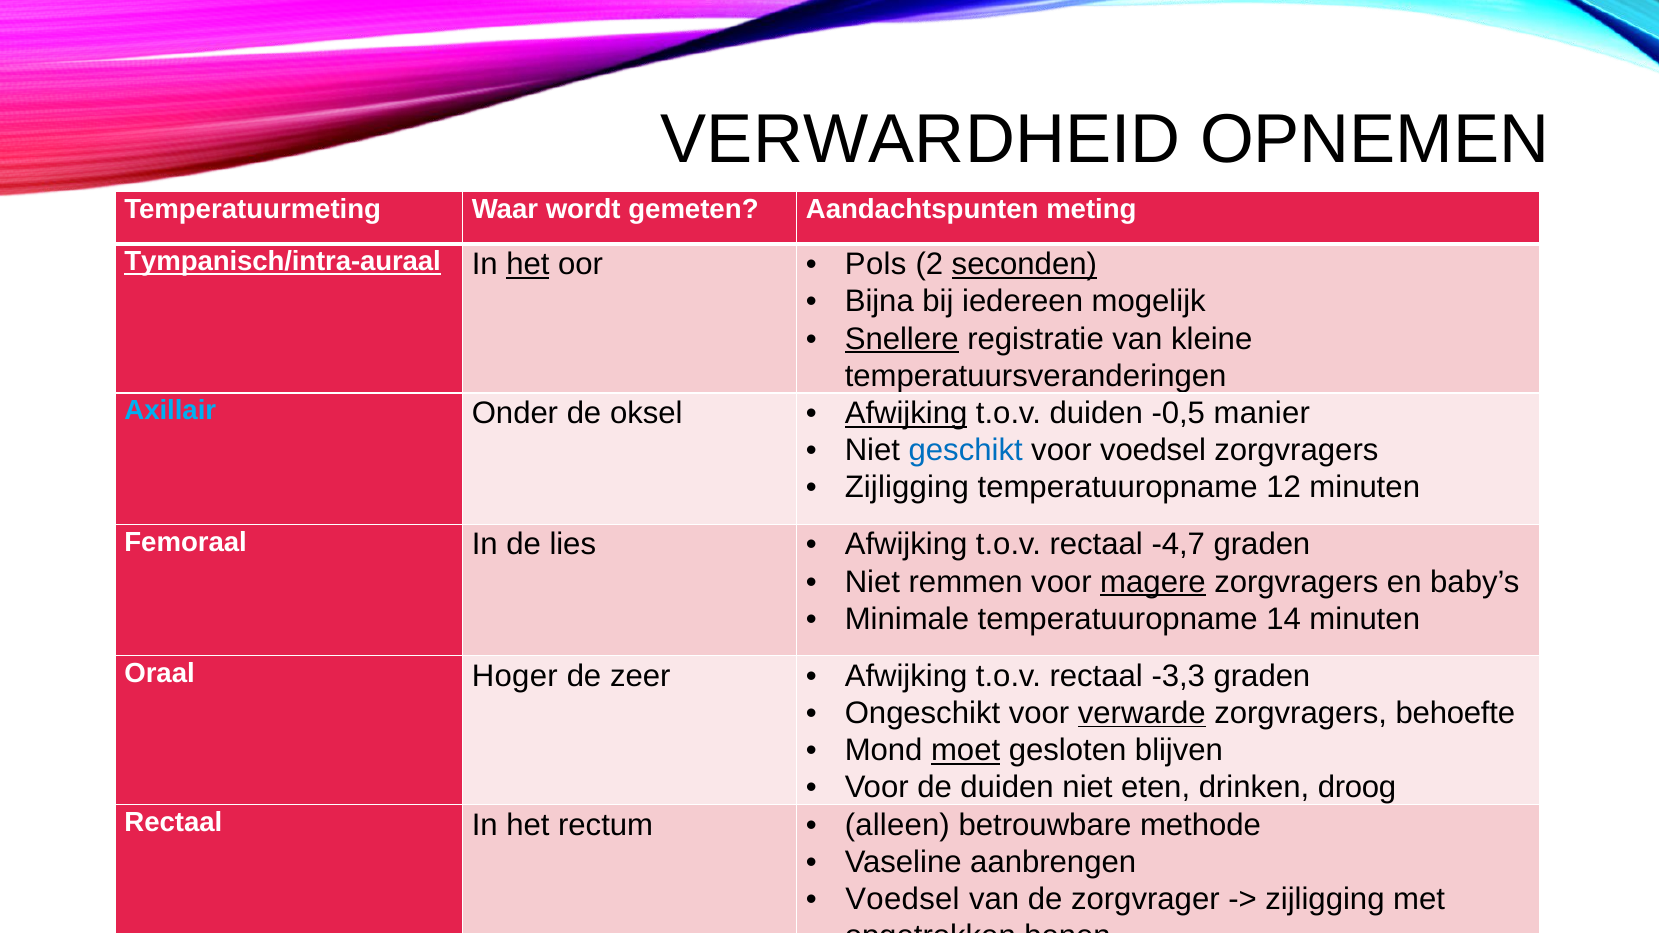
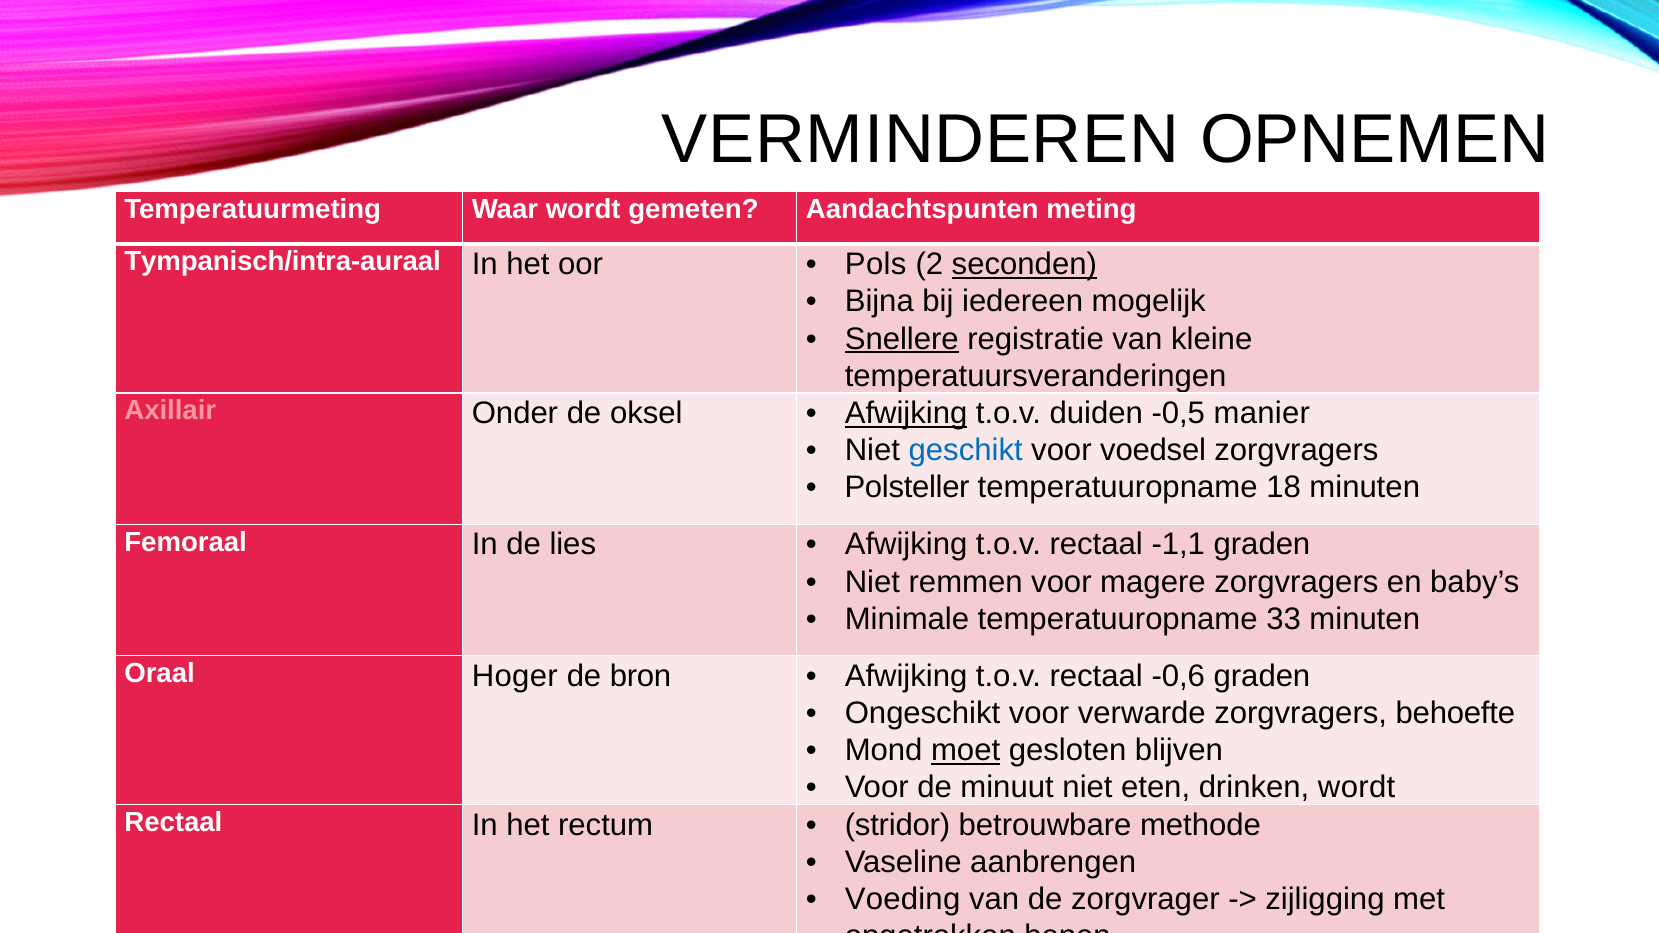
VERWARDHEID: VERWARDHEID -> VERMINDEREN
Tympanisch/intra-auraal underline: present -> none
het at (528, 264) underline: present -> none
Axillair colour: light blue -> pink
Zijligging at (907, 488): Zijligging -> Polsteller
12: 12 -> 18
-4,7: -4,7 -> -1,1
magere underline: present -> none
14: 14 -> 33
zeer: zeer -> bron
-3,3: -3,3 -> -0,6
verwarde underline: present -> none
de duiden: duiden -> minuut
drinken droog: droog -> wordt
alleen: alleen -> stridor
Voedsel at (903, 899): Voedsel -> Voeding
